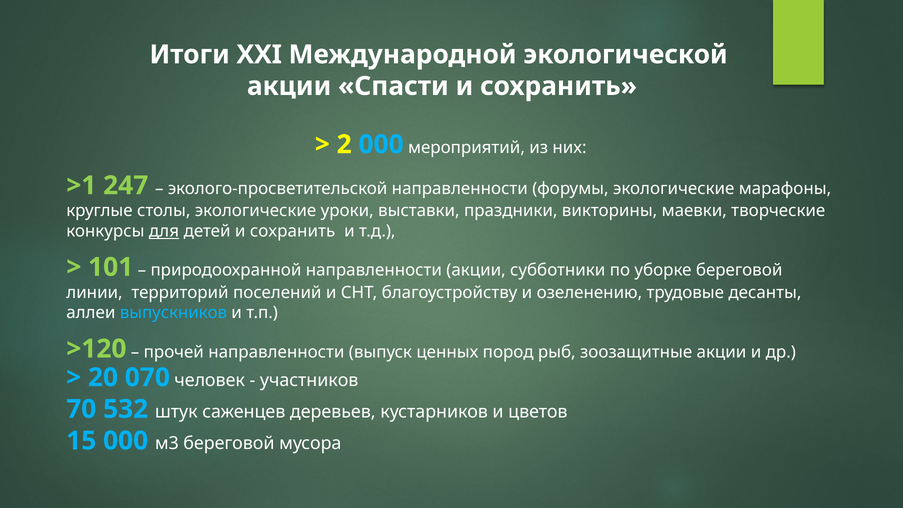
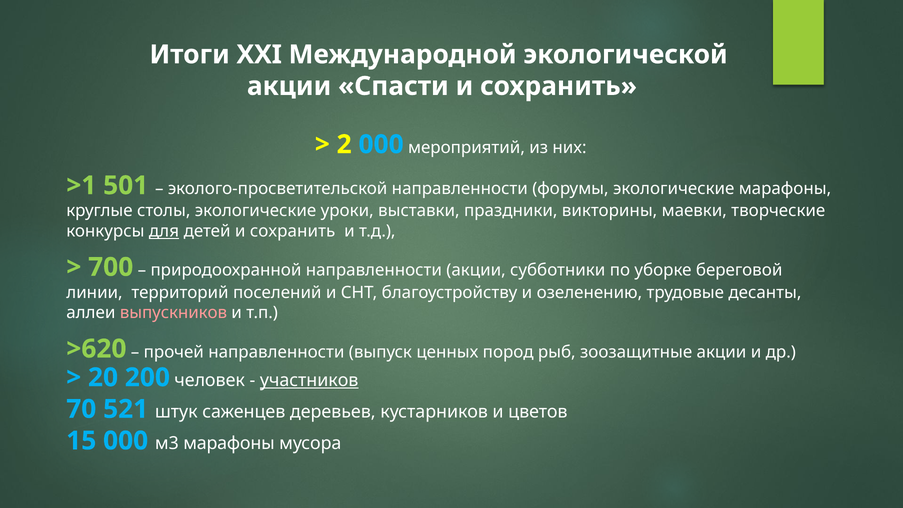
247: 247 -> 501
101: 101 -> 700
выпускников colour: light blue -> pink
>120: >120 -> >620
070: 070 -> 200
участников underline: none -> present
532: 532 -> 521
м3 береговой: береговой -> марафоны
